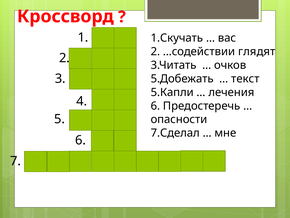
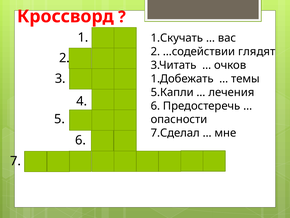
5.Добежать: 5.Добежать -> 1.Добежать
текст: текст -> темы
